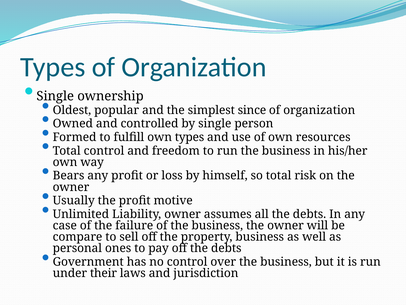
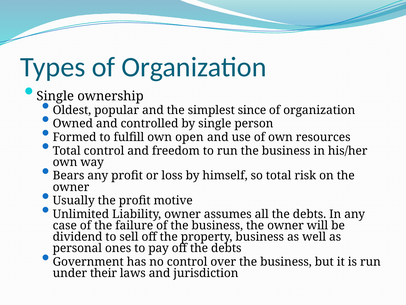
own types: types -> open
compare: compare -> dividend
